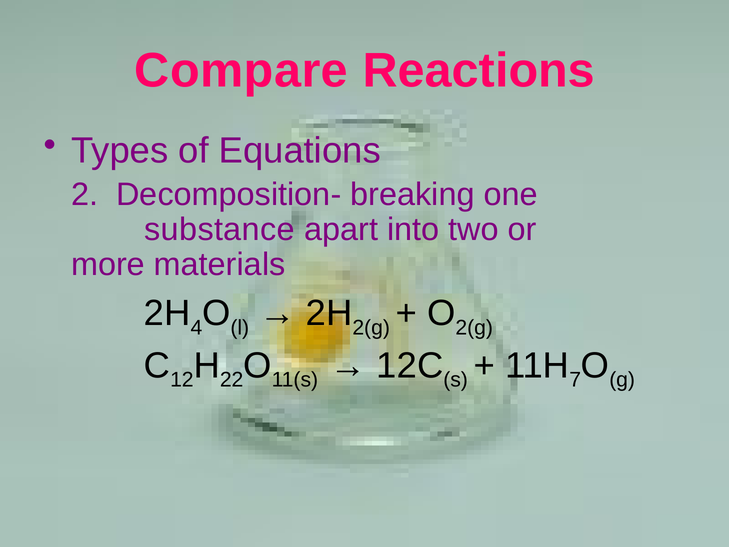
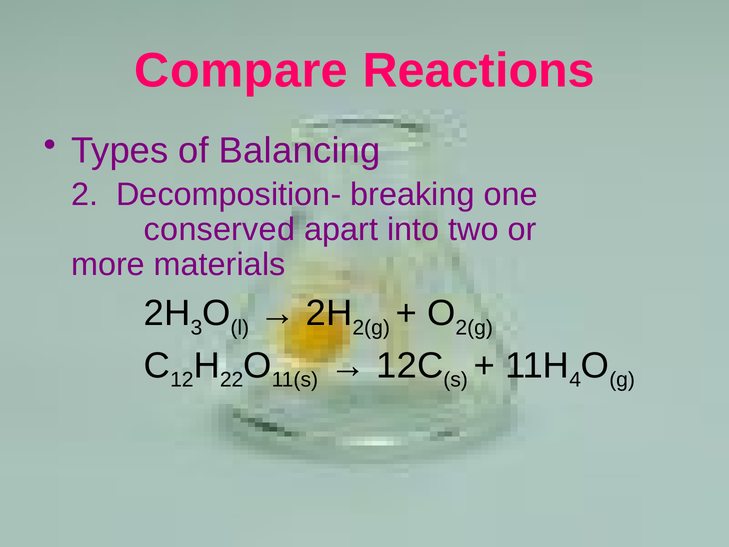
Equations: Equations -> Balancing
substance: substance -> conserved
4: 4 -> 3
7: 7 -> 4
